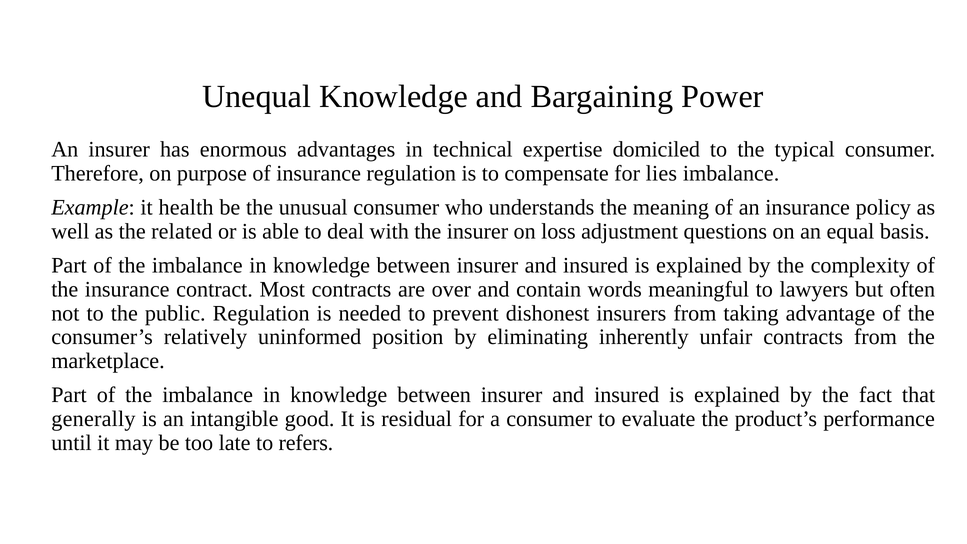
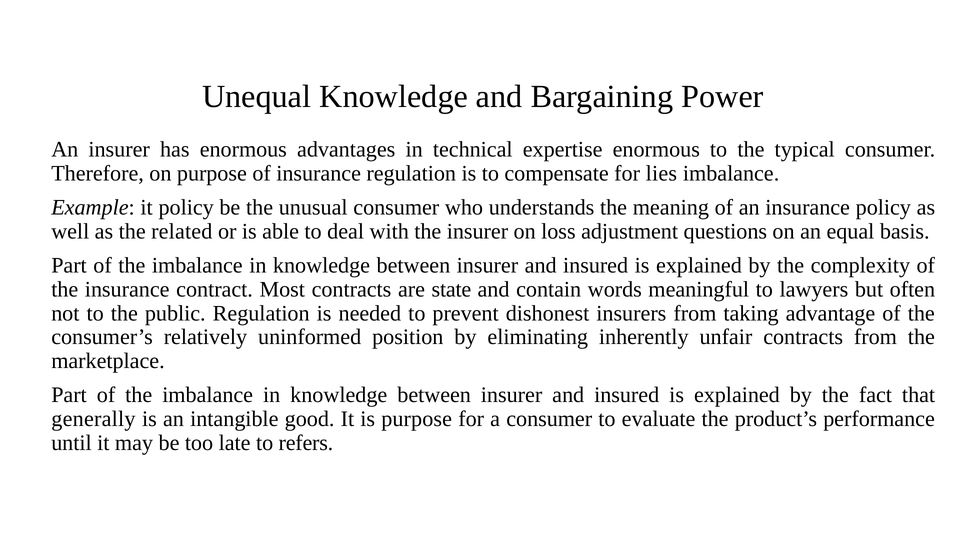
expertise domiciled: domiciled -> enormous
it health: health -> policy
over: over -> state
is residual: residual -> purpose
